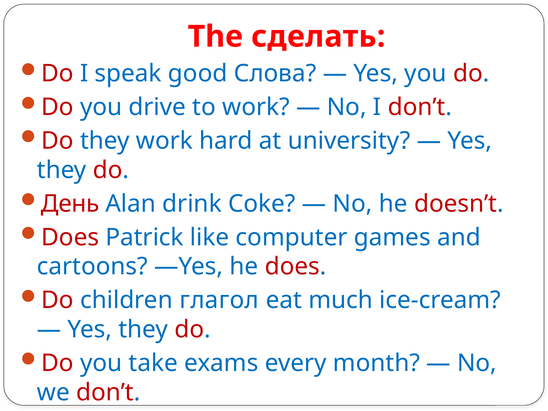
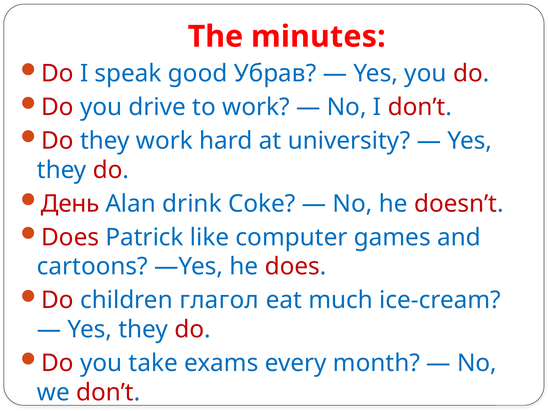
сделать: сделать -> minutes
Слова: Слова -> Убрав
